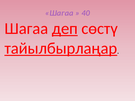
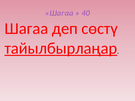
деп underline: present -> none
